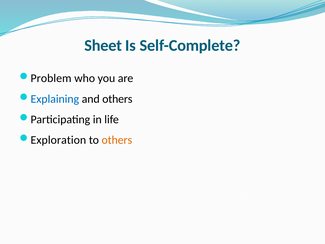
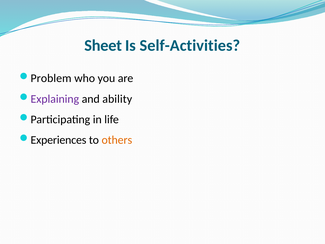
Self-Complete: Self-Complete -> Self-Activities
Explaining colour: blue -> purple
and others: others -> ability
Exploration: Exploration -> Experiences
